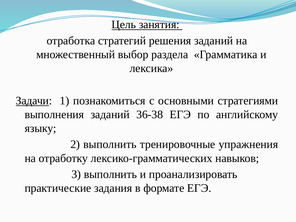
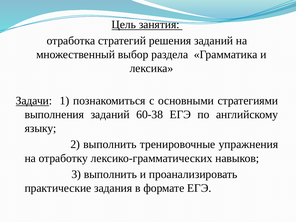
36-38: 36-38 -> 60-38
